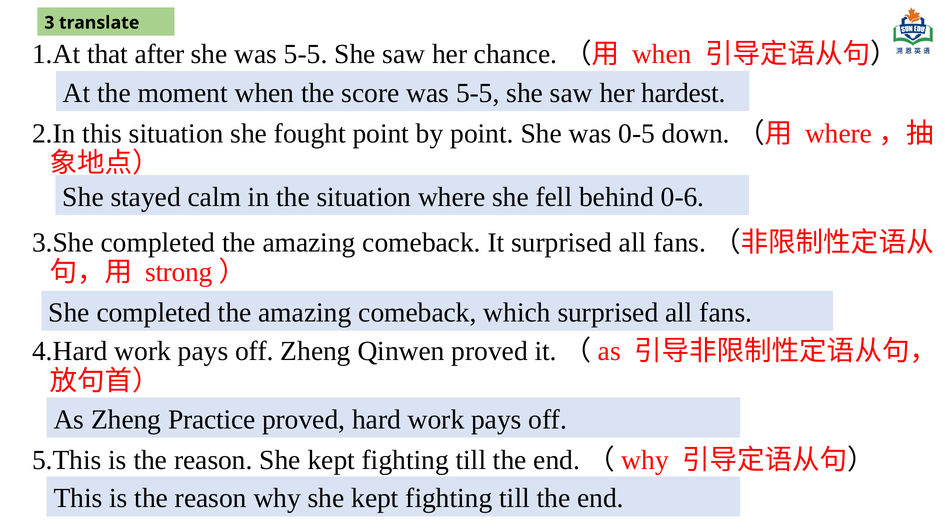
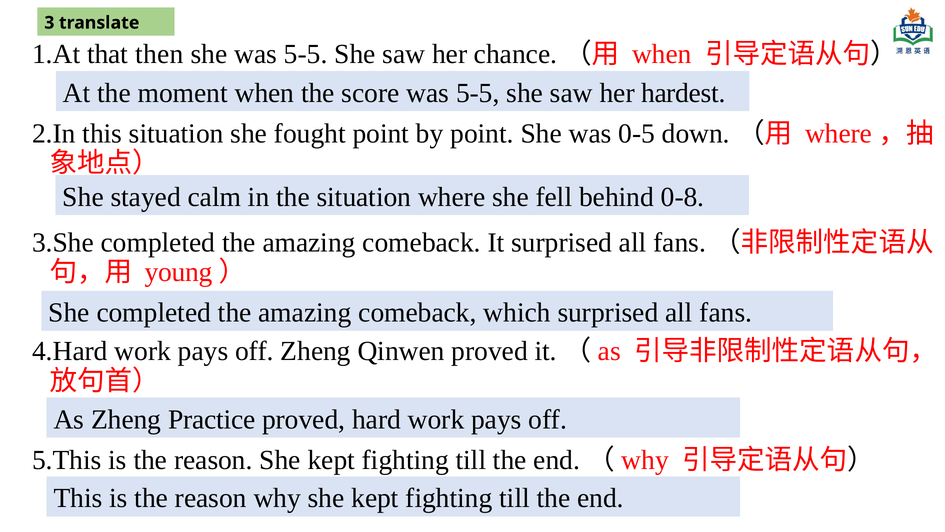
after: after -> then
0-6: 0-6 -> 0-8
strong: strong -> young
